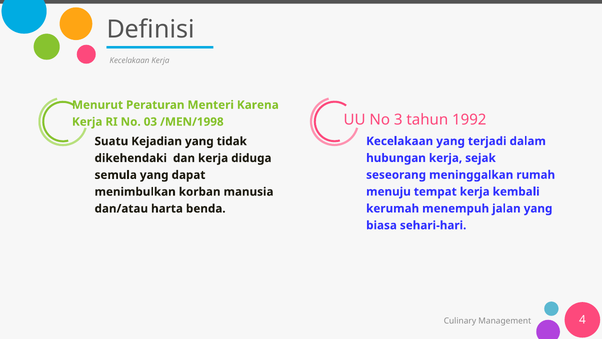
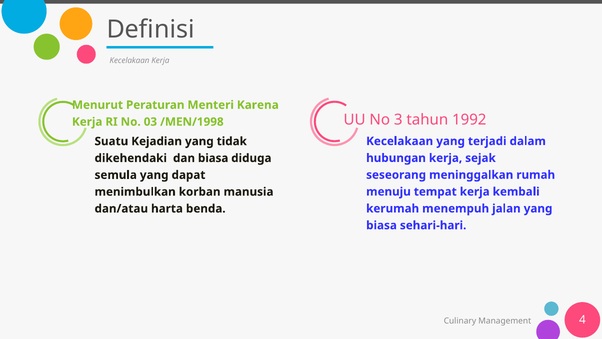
dan kerja: kerja -> biasa
